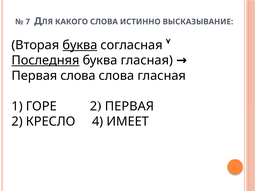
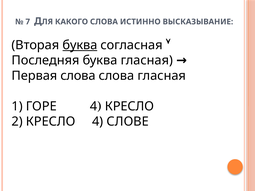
Последняя underline: present -> none
ГОРЕ 2: 2 -> 4
ПЕРВАЯ at (129, 106): ПЕРВАЯ -> КРЕСЛО
ИМЕЕТ: ИМЕЕТ -> СЛОВЕ
